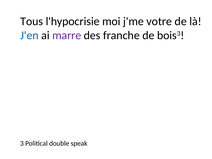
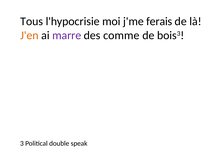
votre: votre -> ferais
J'en colour: blue -> orange
franche: franche -> comme
